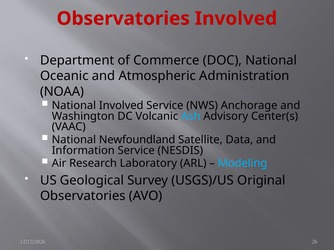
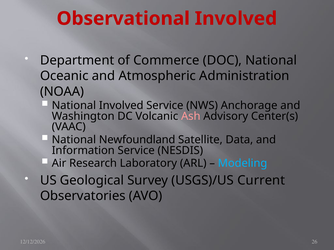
Observatories at (123, 19): Observatories -> Observational
Ash colour: light blue -> pink
Original: Original -> Current
